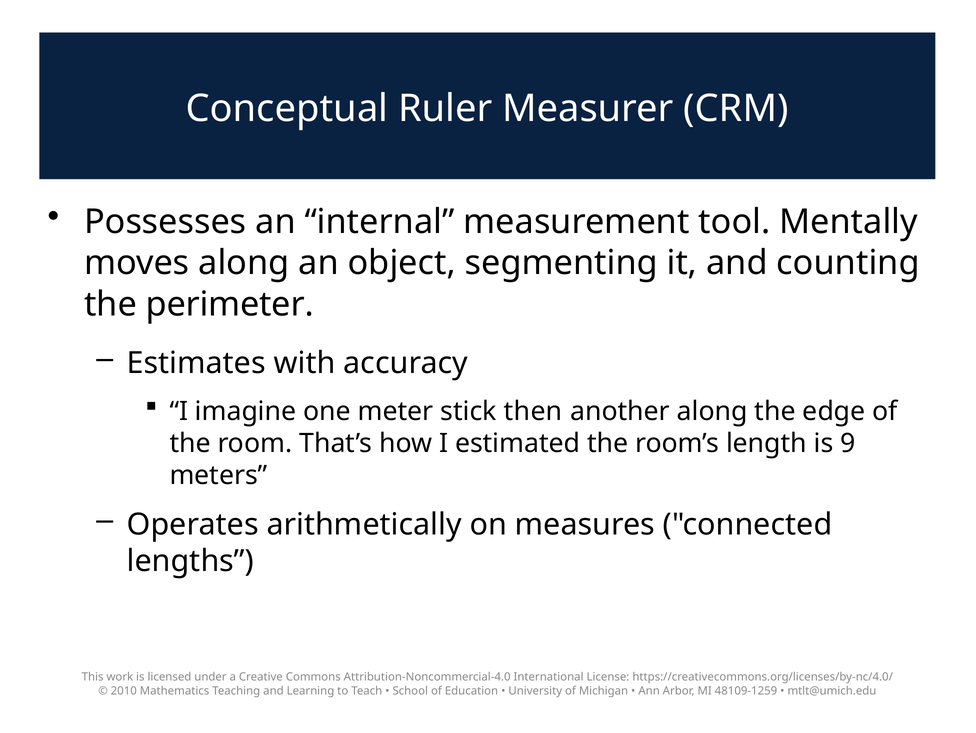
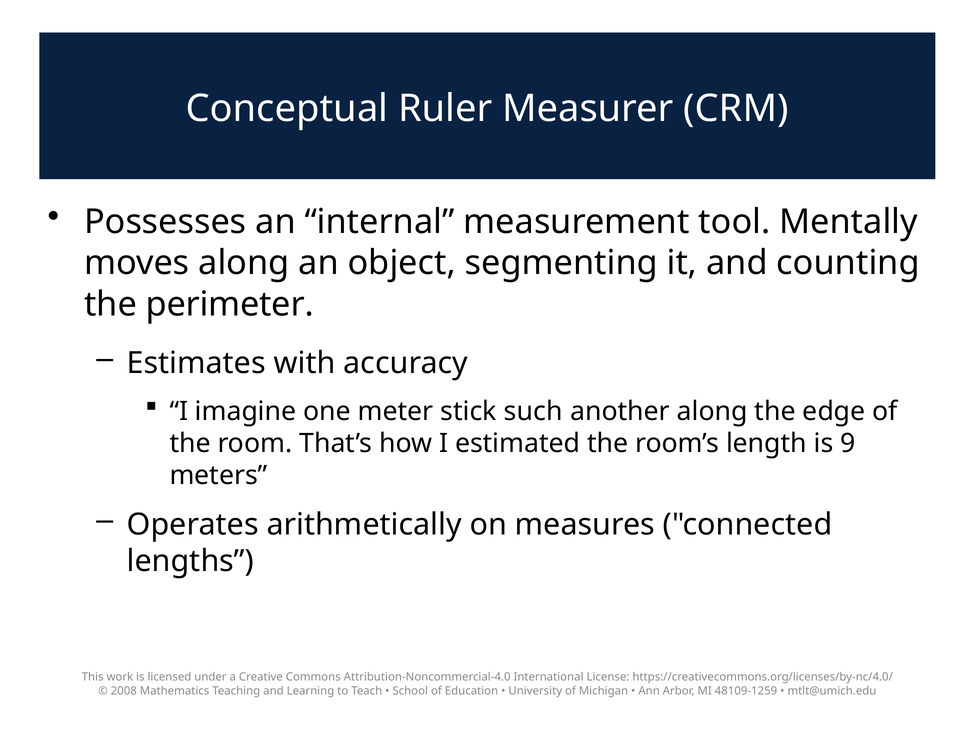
then: then -> such
2010: 2010 -> 2008
